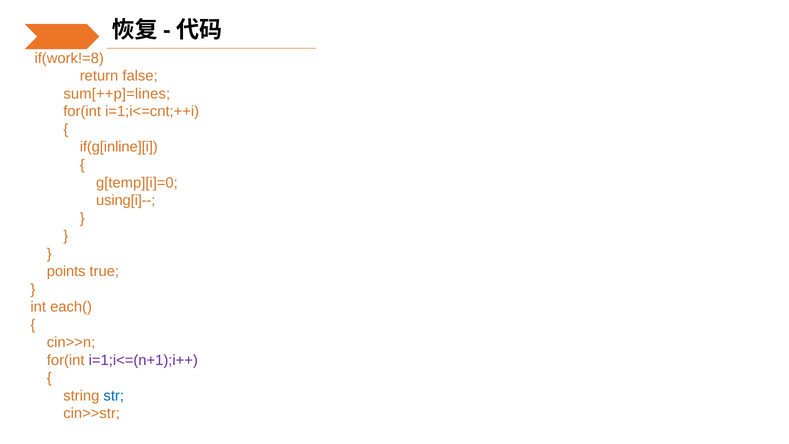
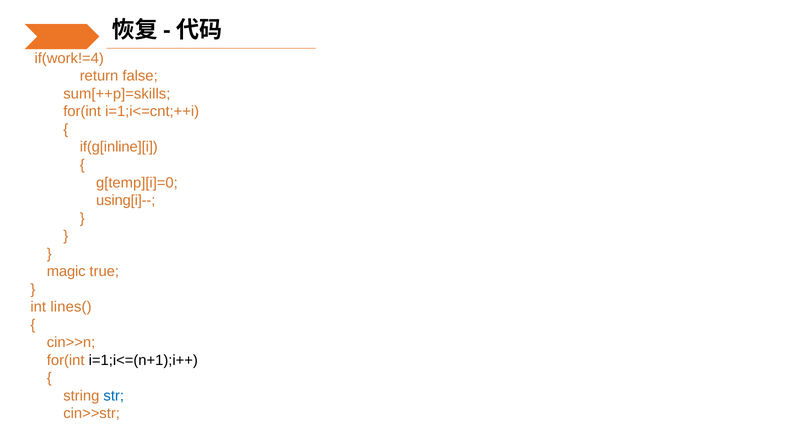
if(work!=8: if(work!=8 -> if(work!=4
sum[++p]=lines: sum[++p]=lines -> sum[++p]=skills
points: points -> magic
each(: each( -> lines(
i=1;i<=(n+1);i++ colour: purple -> black
